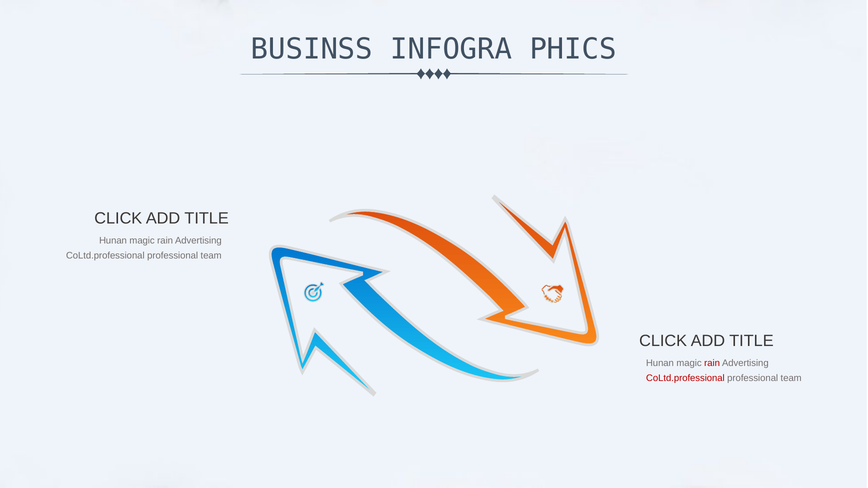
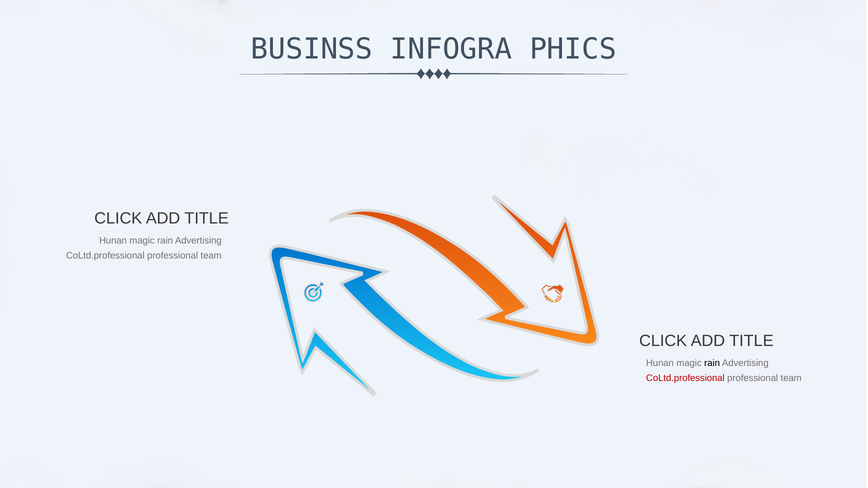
rain at (712, 364) colour: red -> black
